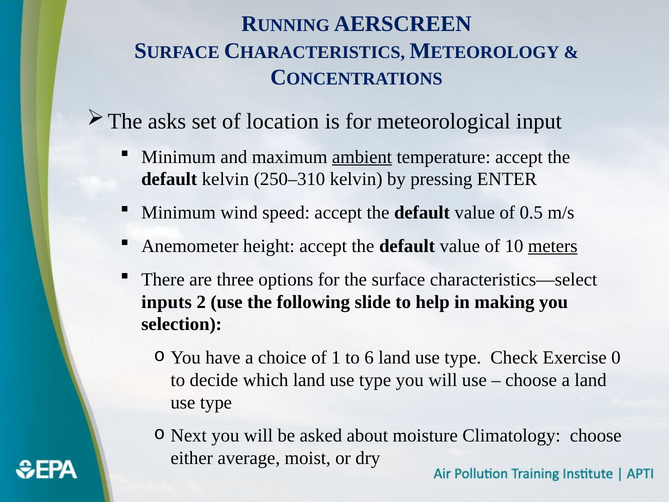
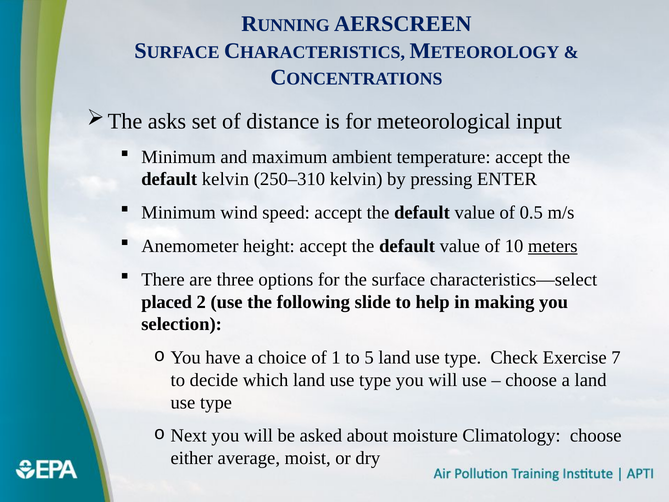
location: location -> distance
ambient underline: present -> none
inputs: inputs -> placed
6: 6 -> 5
0: 0 -> 7
